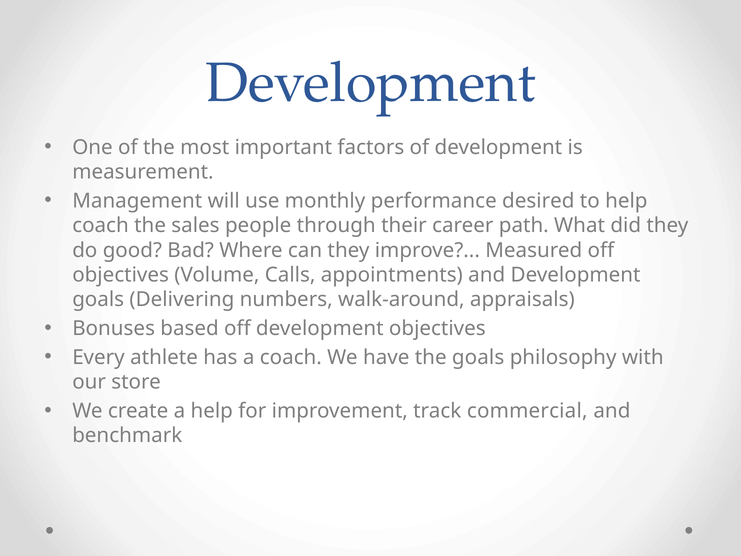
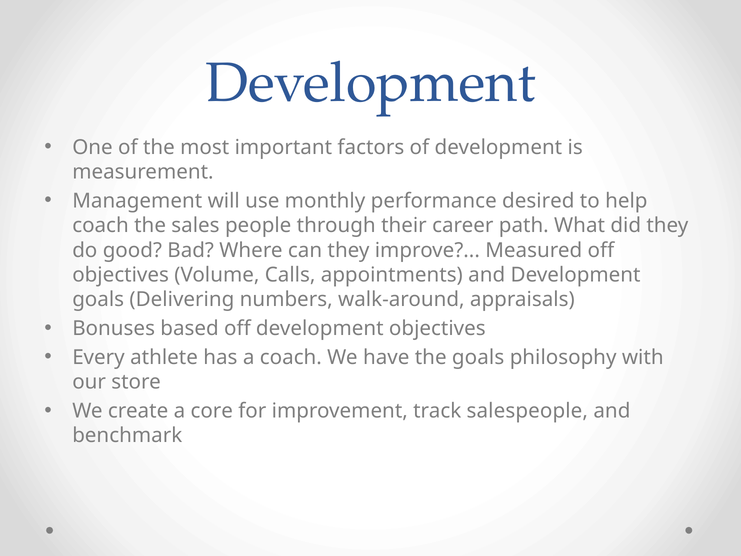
a help: help -> core
commercial: commercial -> salespeople
